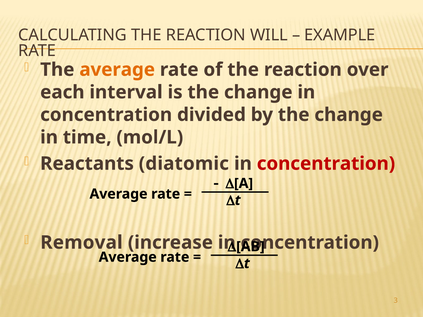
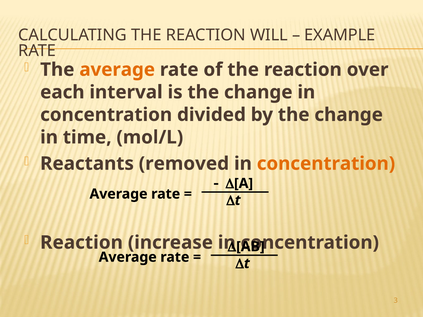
diatomic: diatomic -> removed
concentration at (326, 164) colour: red -> orange
Removal at (81, 243): Removal -> Reaction
